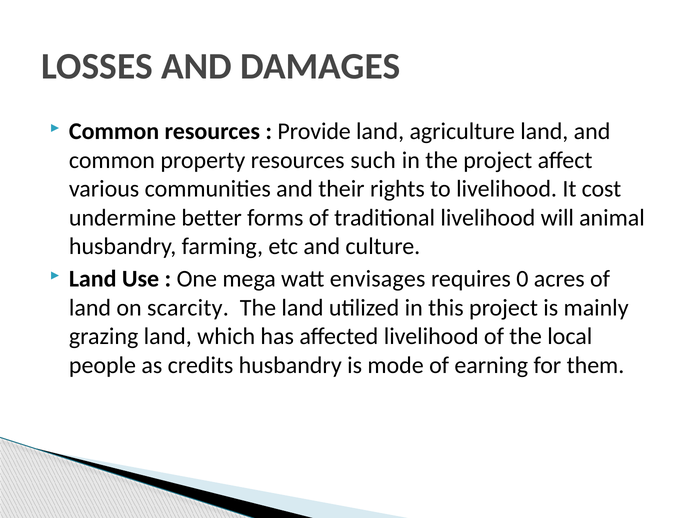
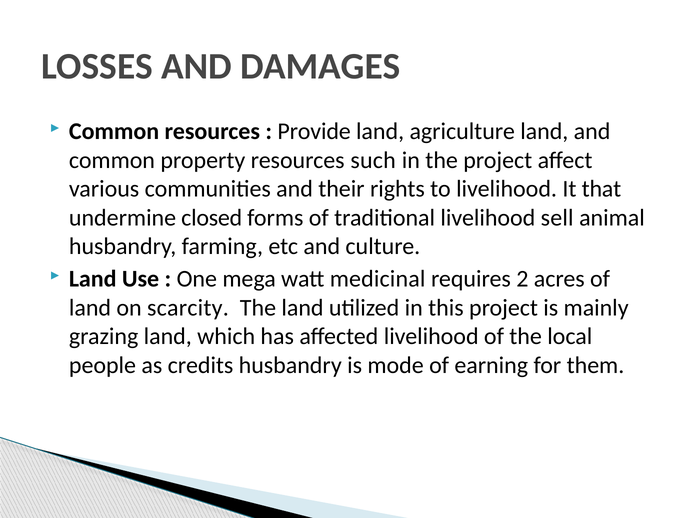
cost: cost -> that
better: better -> closed
will: will -> sell
envisages: envisages -> medicinal
0: 0 -> 2
